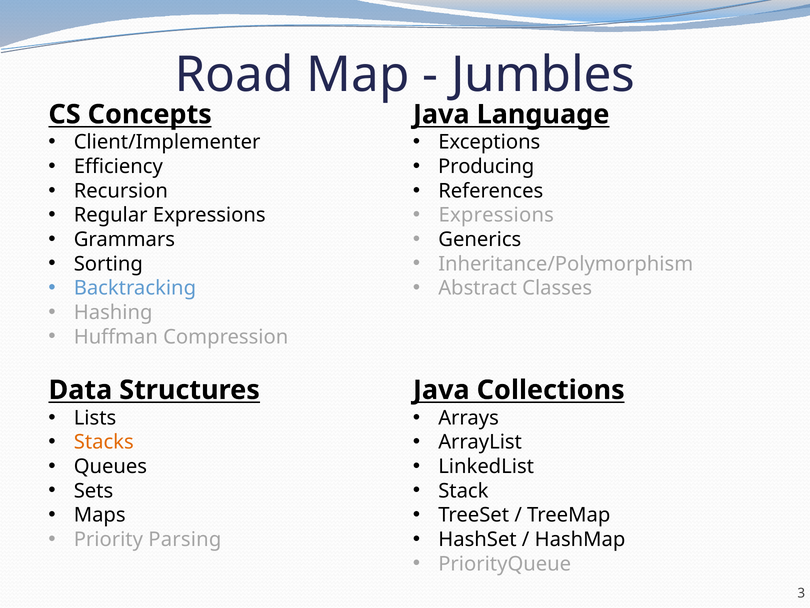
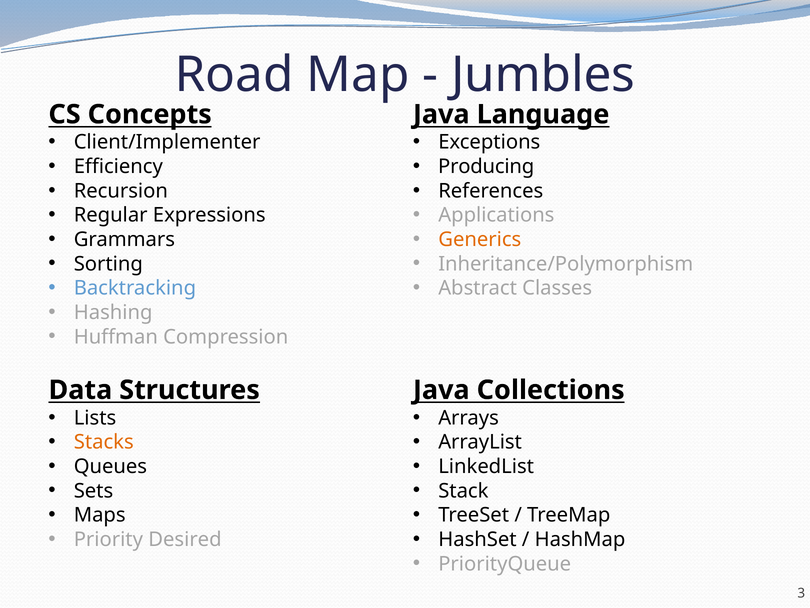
Expressions at (496, 215): Expressions -> Applications
Generics colour: black -> orange
Parsing: Parsing -> Desired
